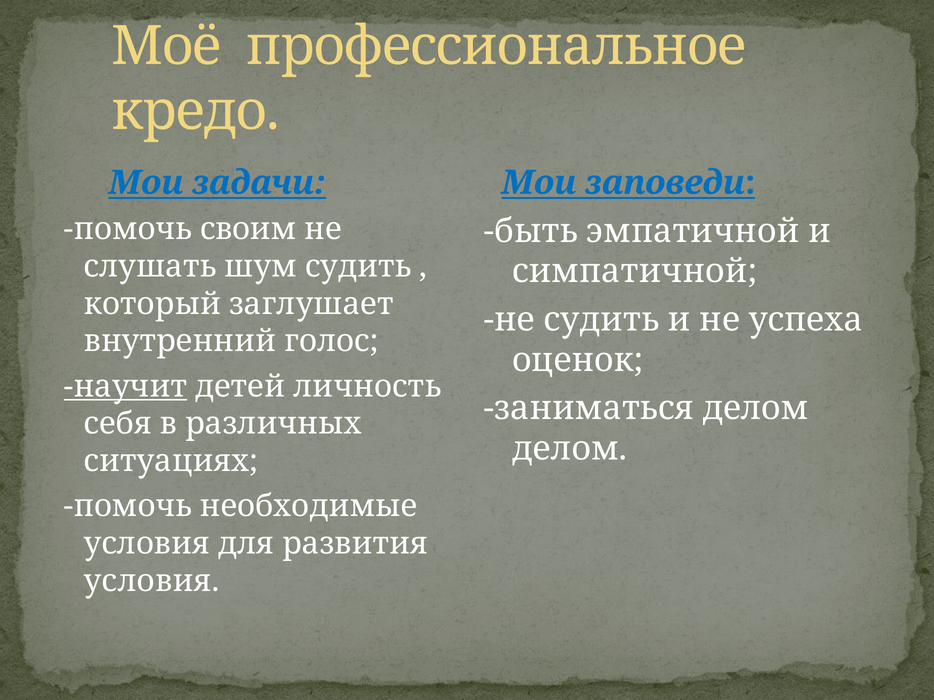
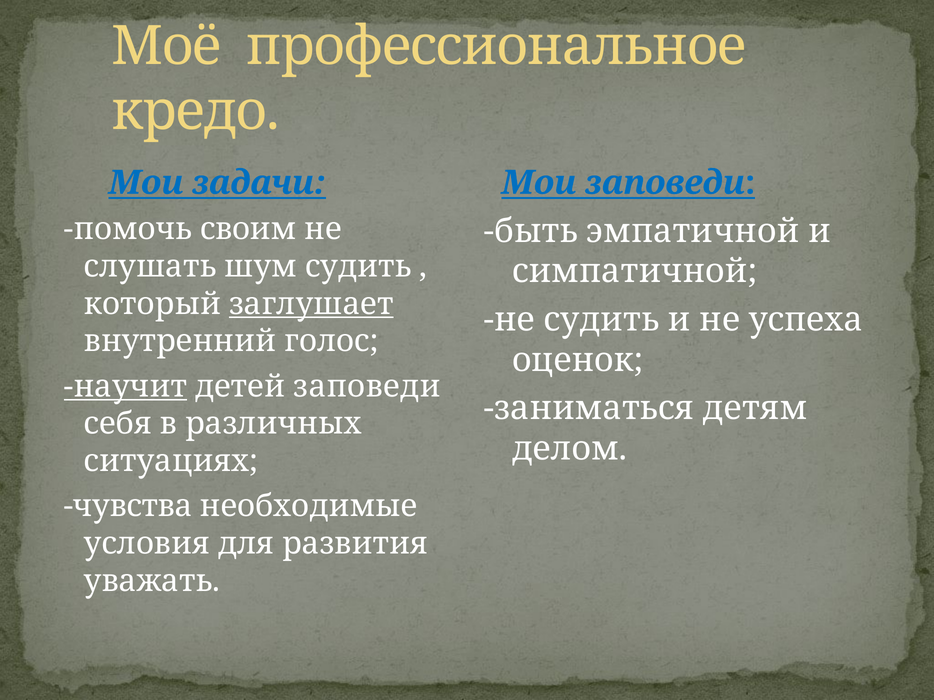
заглушает underline: none -> present
детей личность: личность -> заповеди
заниматься делом: делом -> детям
помочь at (128, 506): помочь -> чувства
условия at (152, 581): условия -> уважать
